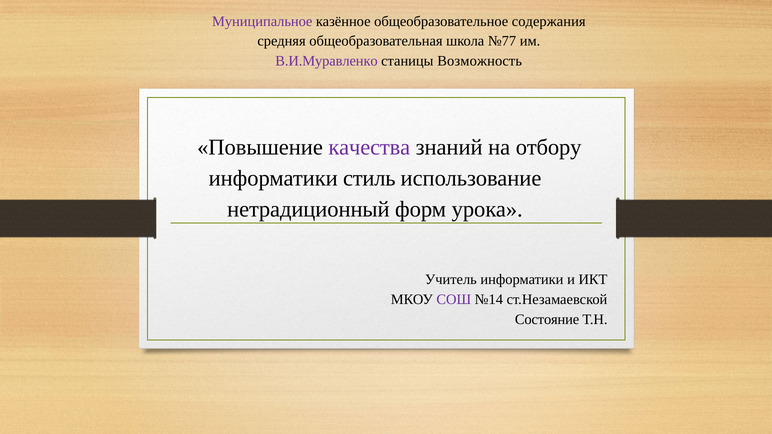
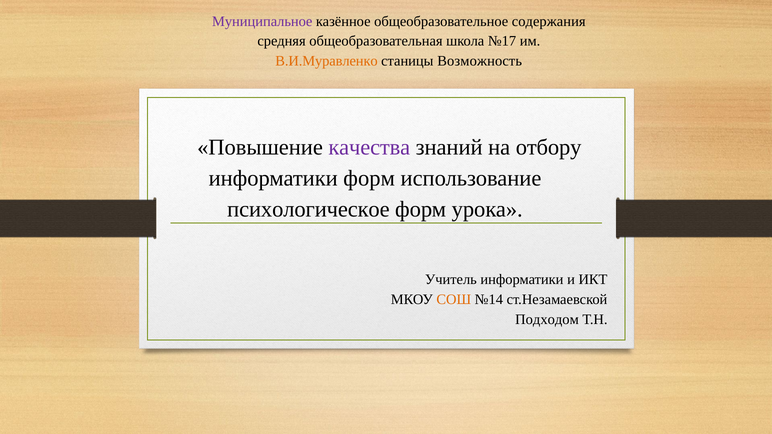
№77: №77 -> №17
В.И.Муравленко colour: purple -> orange
информатики стиль: стиль -> форм
нетрадиционный: нетрадиционный -> психологическое
СОШ colour: purple -> orange
Состояние: Состояние -> Подходом
